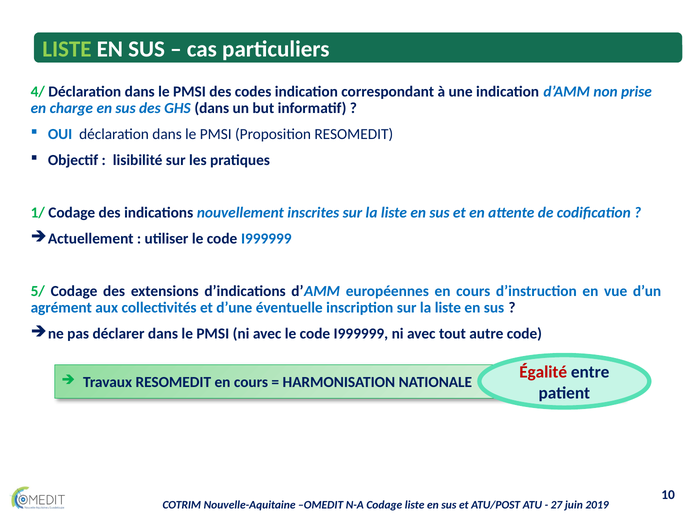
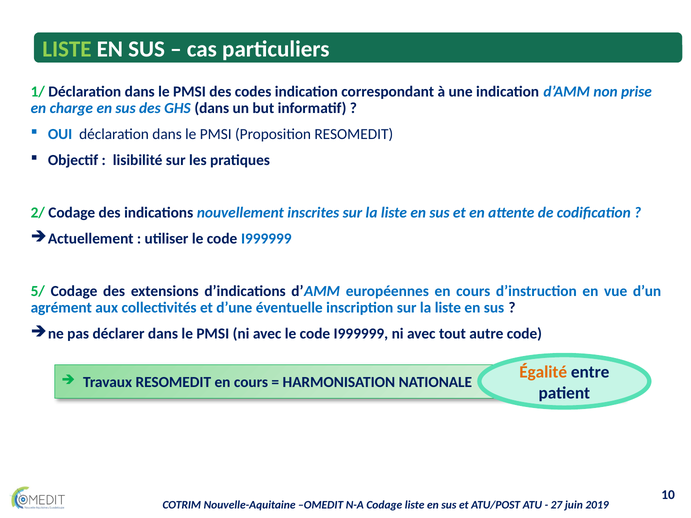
4/: 4/ -> 1/
1/: 1/ -> 2/
Égalité colour: red -> orange
